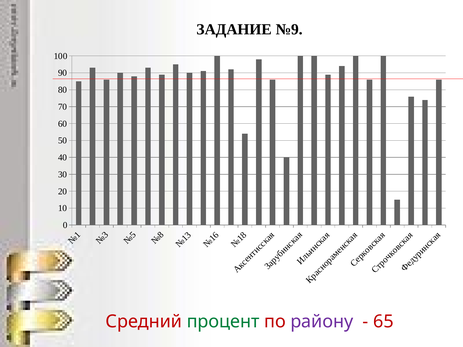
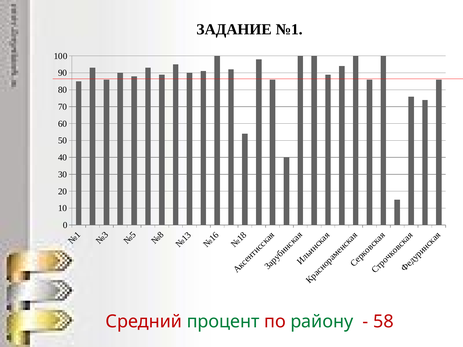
№9: №9 -> №1
району colour: purple -> green
65: 65 -> 58
